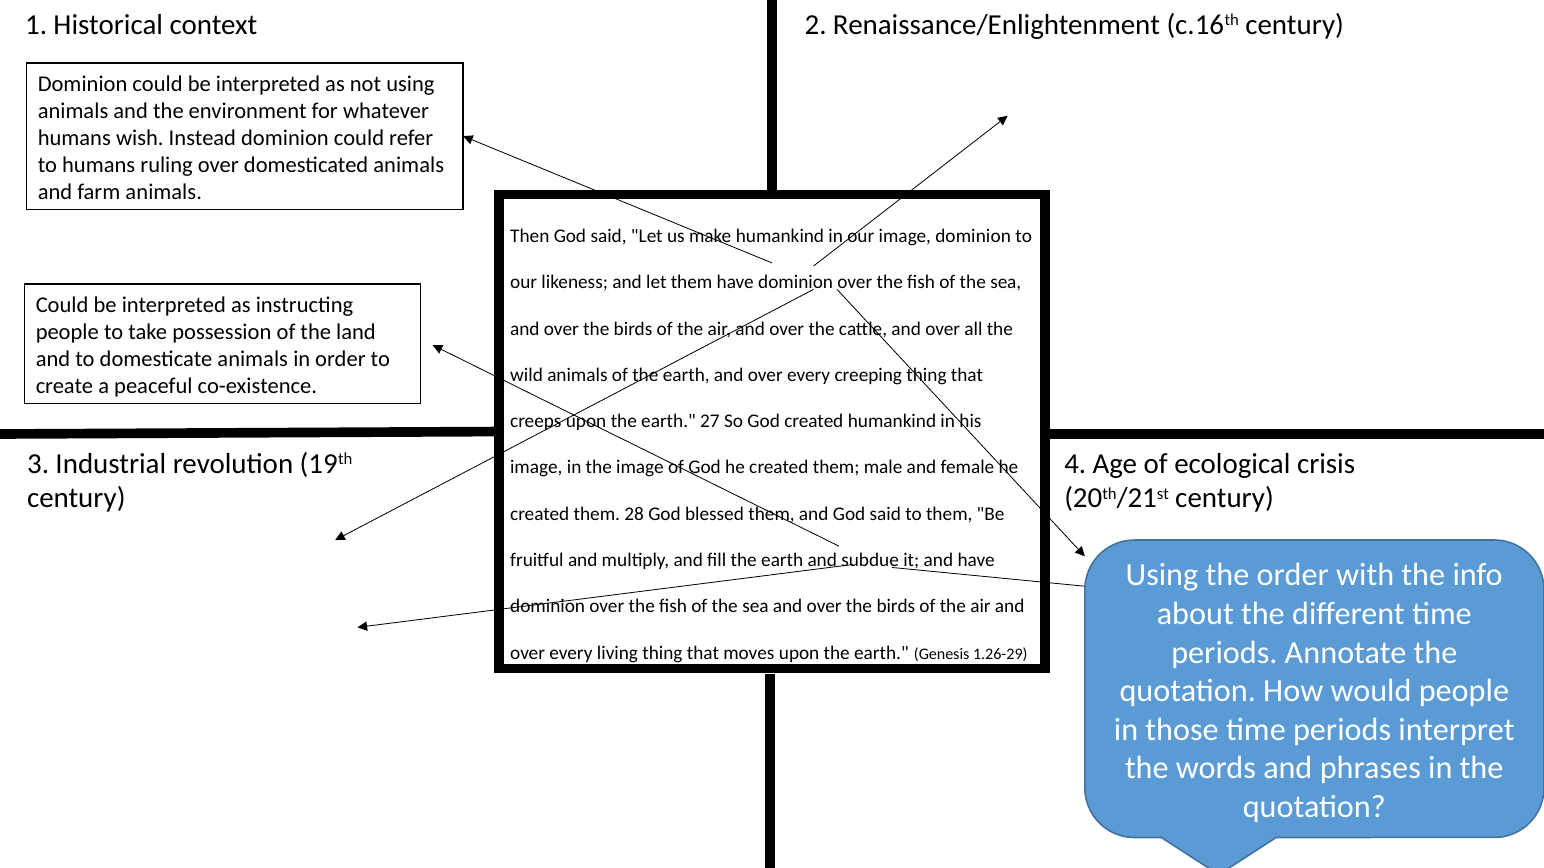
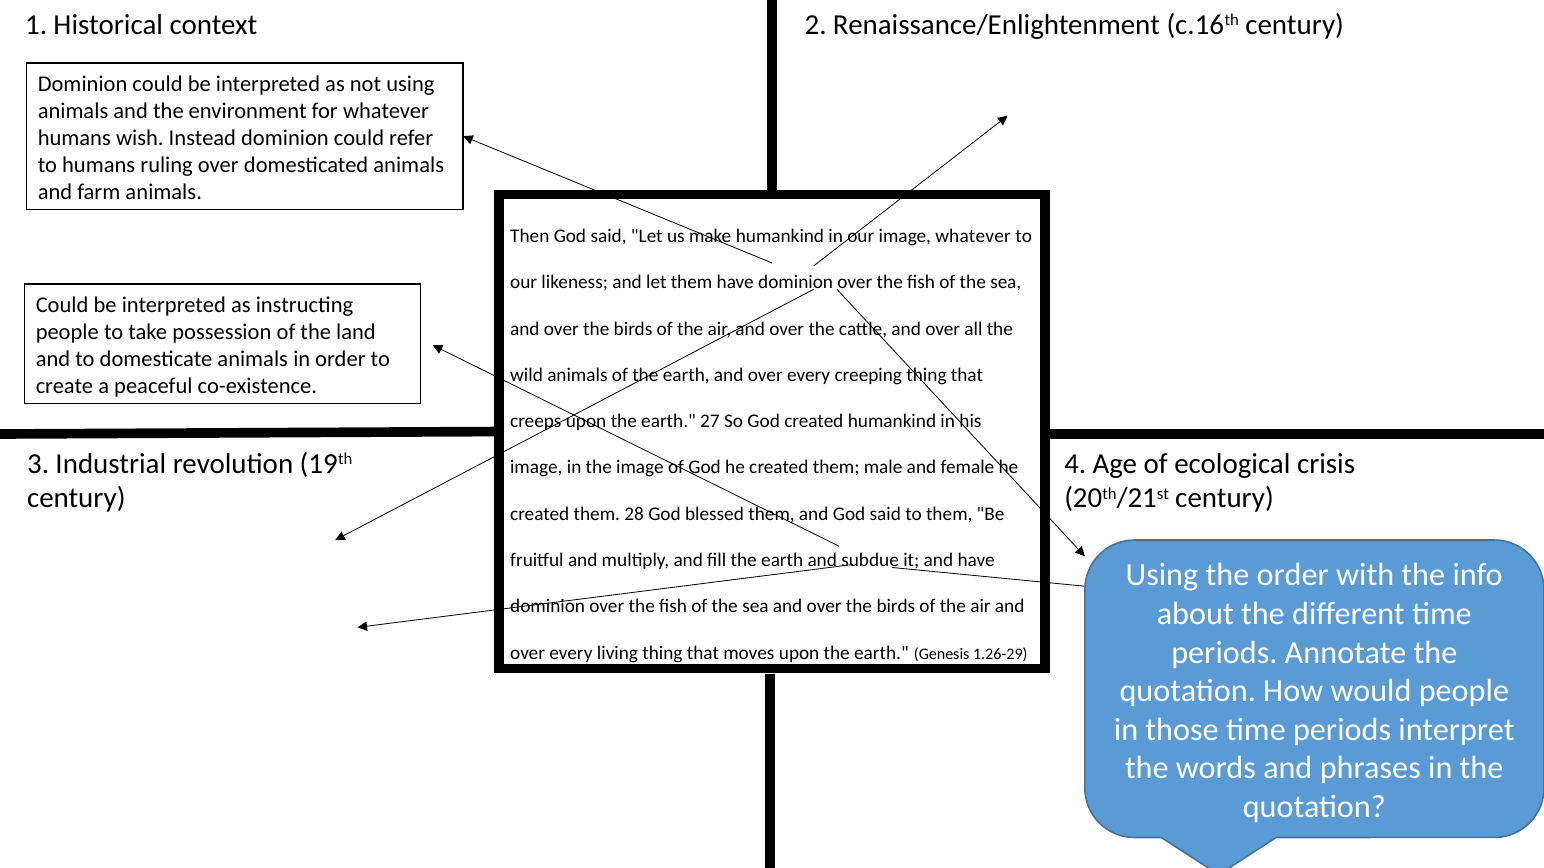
image dominion: dominion -> whatever
